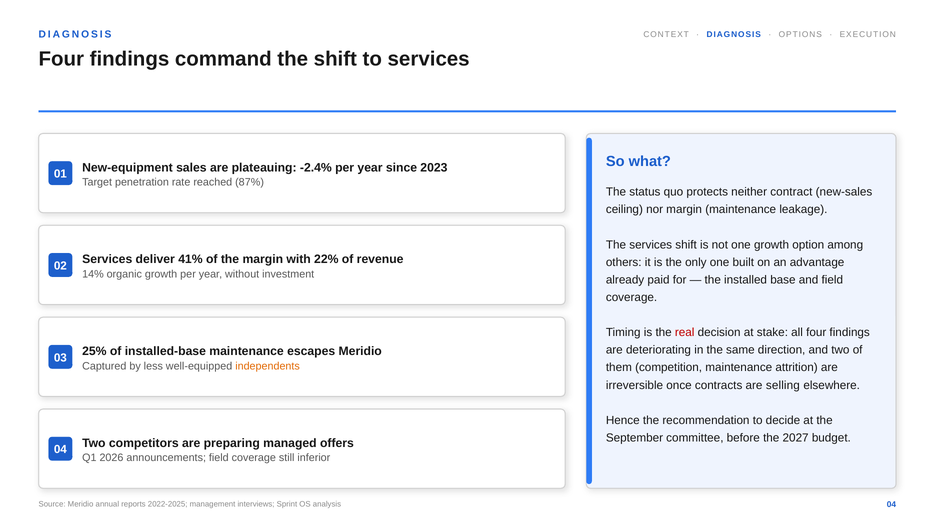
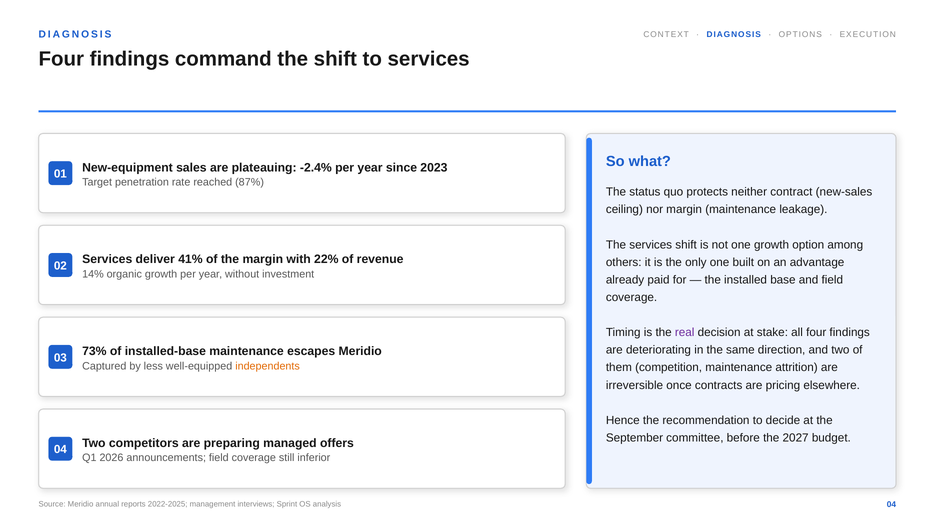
real colour: red -> purple
25%: 25% -> 73%
selling: selling -> pricing
